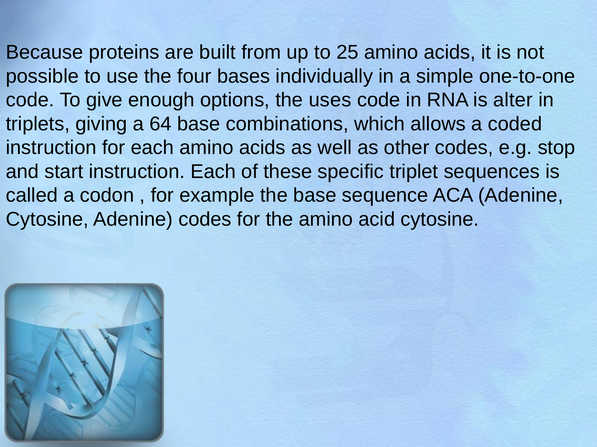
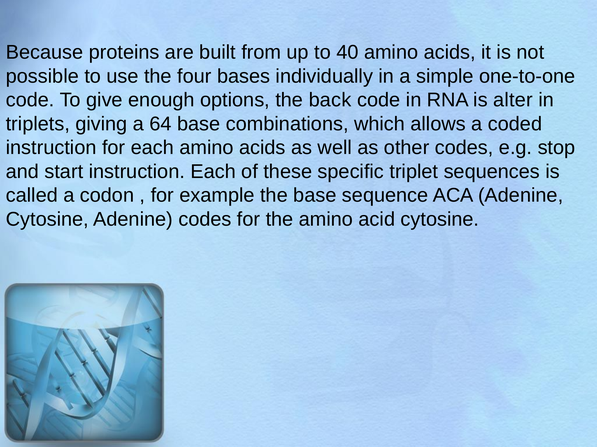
25: 25 -> 40
uses: uses -> back
